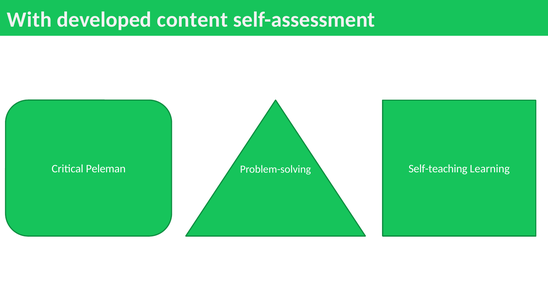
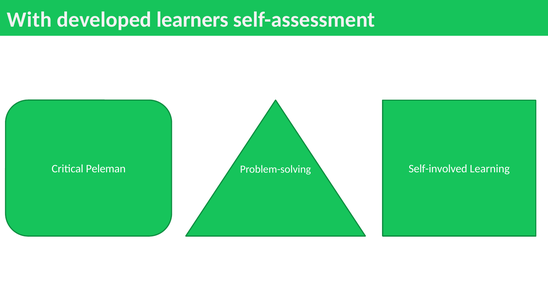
content: content -> learners
Self-teaching: Self-teaching -> Self-involved
